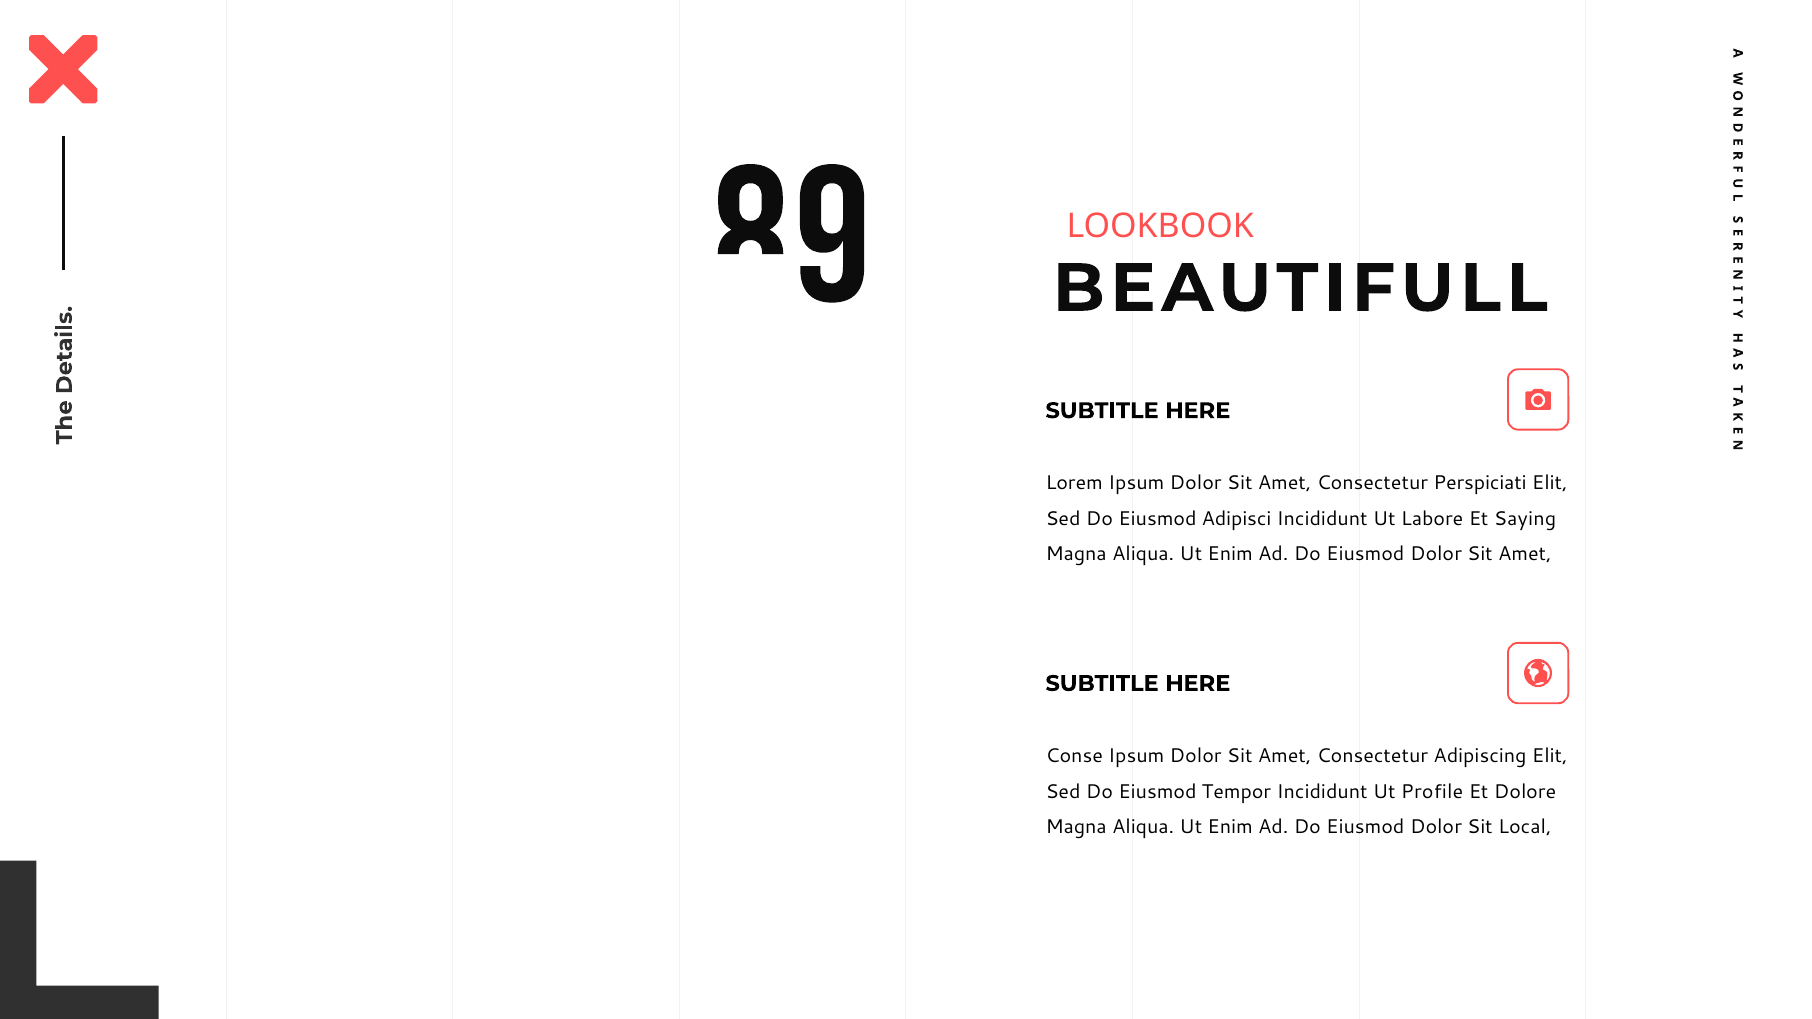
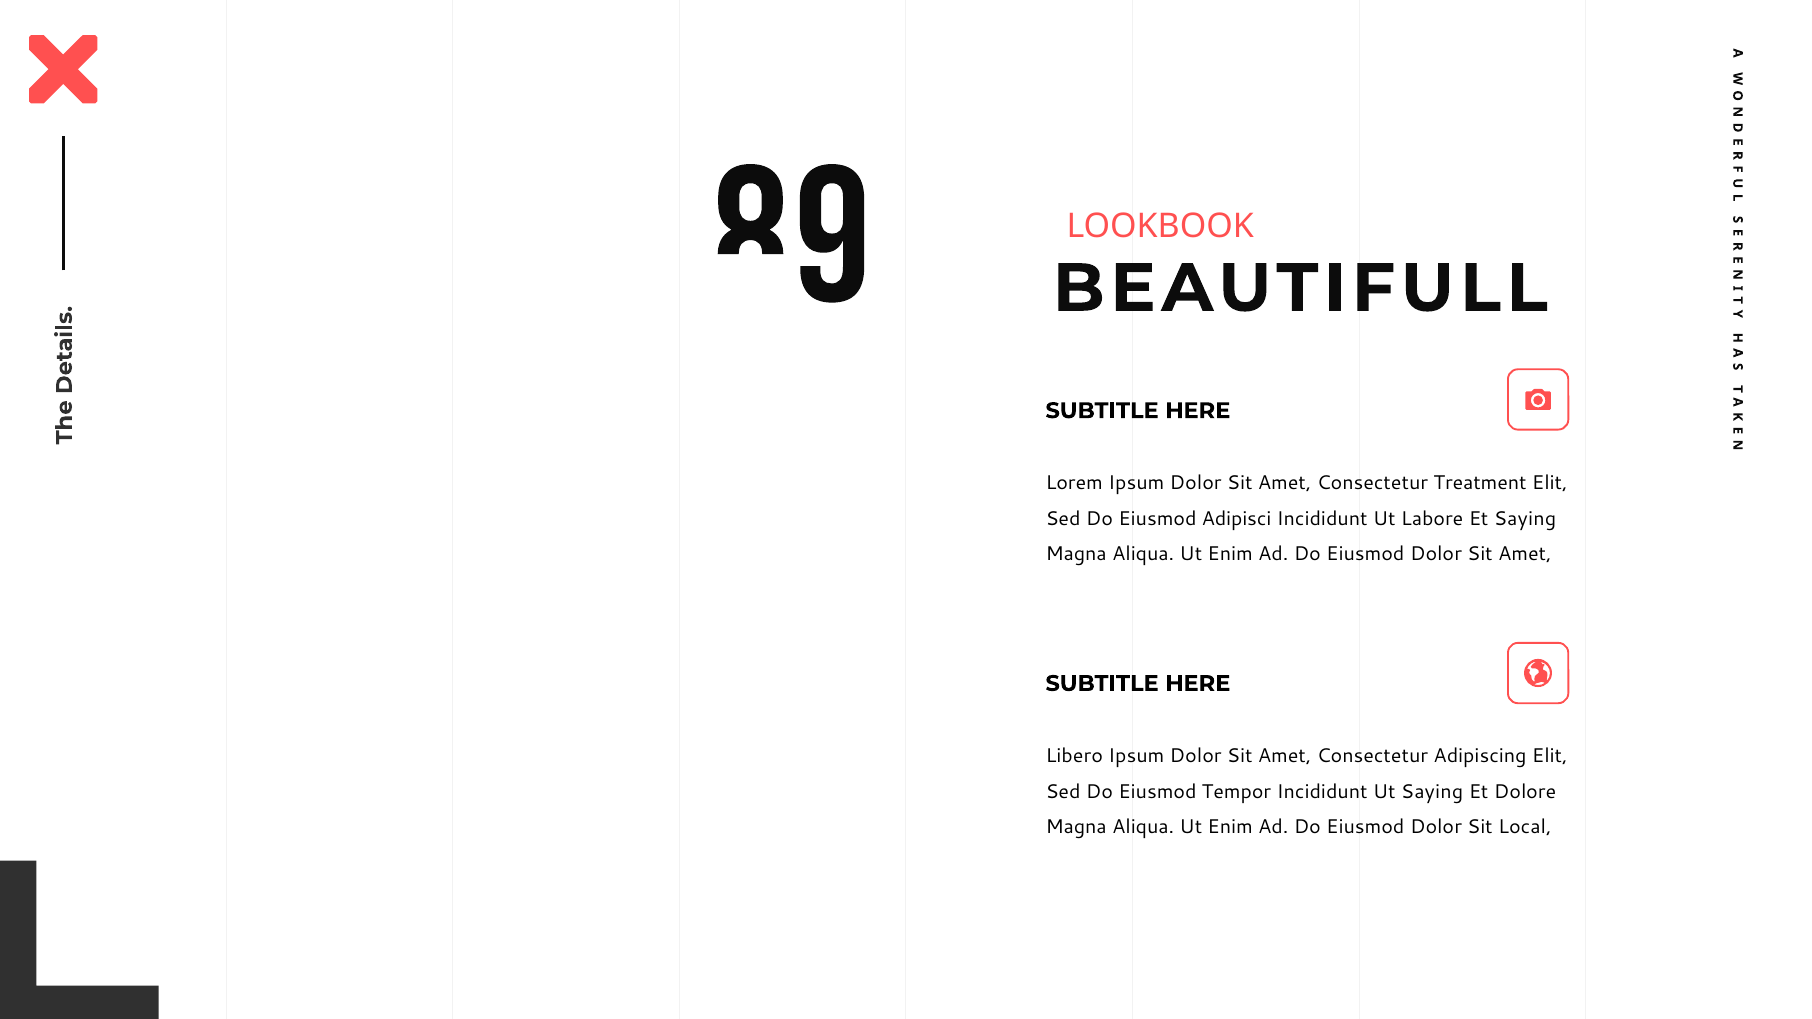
Perspiciati: Perspiciati -> Treatment
Conse: Conse -> Libero
Ut Profile: Profile -> Saying
